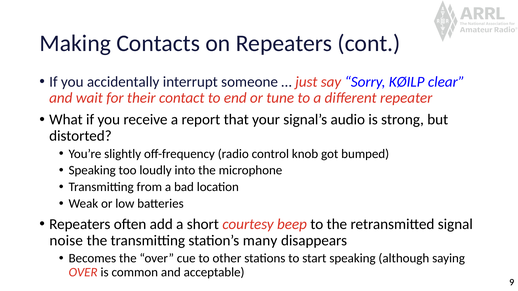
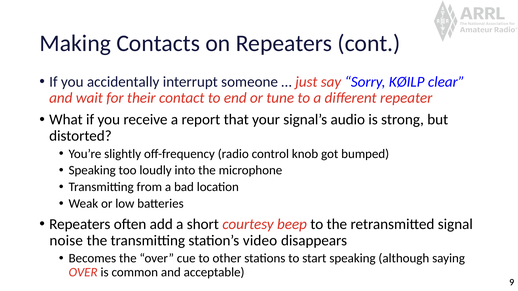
many: many -> video
